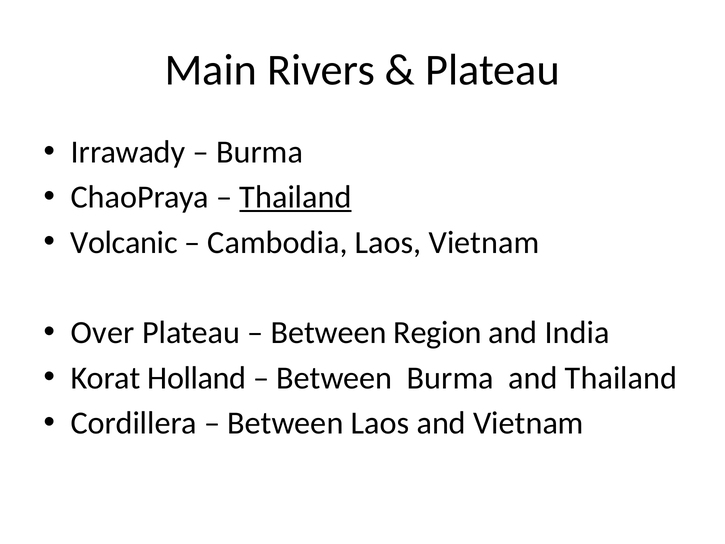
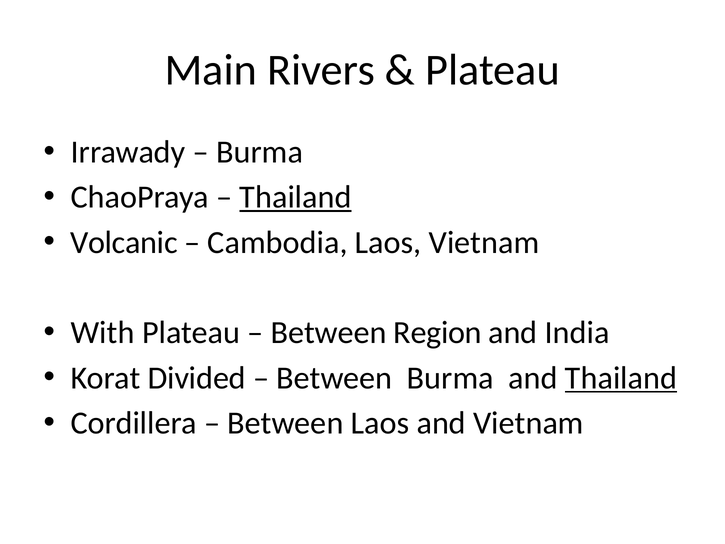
Over: Over -> With
Holland: Holland -> Divided
Thailand at (621, 378) underline: none -> present
